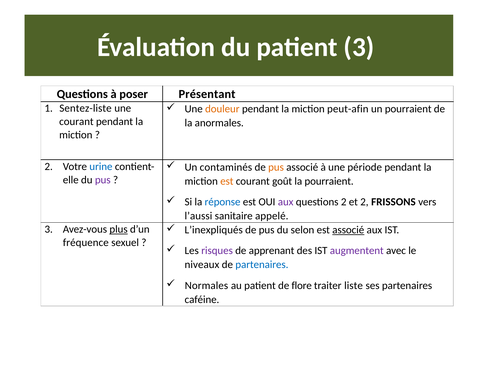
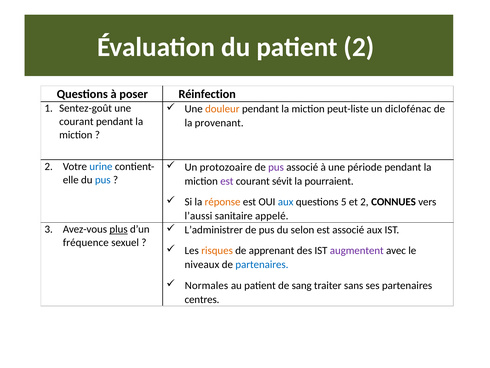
patient 3: 3 -> 2
Présentant: Présentant -> Réinfection
Sentez-liste: Sentez-liste -> Sentez-goût
peut-afin: peut-afin -> peut-liste
un pourraient: pourraient -> diclofénac
anormales: anormales -> provenant
contaminés: contaminés -> protozoaire
pus at (276, 167) colour: orange -> purple
pus at (103, 180) colour: purple -> blue
est at (227, 181) colour: orange -> purple
goût: goût -> sévit
réponse colour: blue -> orange
aux at (286, 202) colour: purple -> blue
questions 2: 2 -> 5
FRISSONS: FRISSONS -> CONNUES
L’inexpliqués: L’inexpliqués -> L’administrer
associé at (348, 230) underline: present -> none
risques colour: purple -> orange
flore: flore -> sang
liste: liste -> sans
caféine: caféine -> centres
